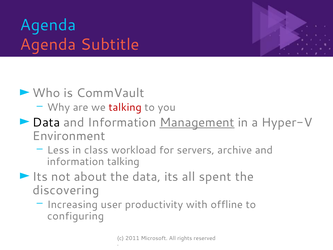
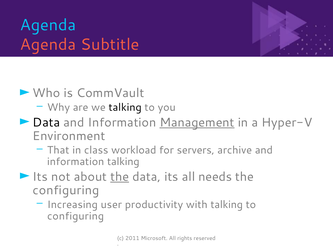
talking at (125, 107) colour: red -> black
Less: Less -> That
the at (120, 177) underline: none -> present
spent: spent -> needs
discovering at (66, 190): discovering -> configuring
with offline: offline -> talking
